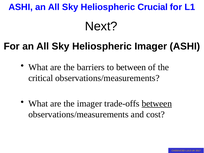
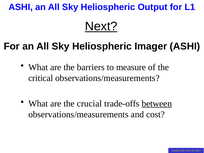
Crucial: Crucial -> Output
Next underline: none -> present
to between: between -> measure
the imager: imager -> crucial
